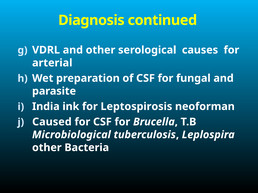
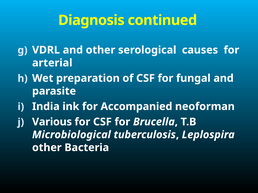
Leptospirosis: Leptospirosis -> Accompanied
Caused: Caused -> Various
